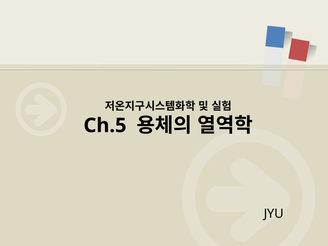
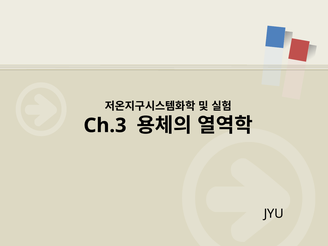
Ch.5: Ch.5 -> Ch.3
